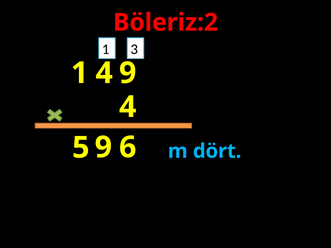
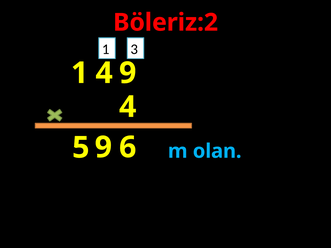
dört: dört -> olan
